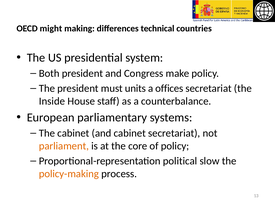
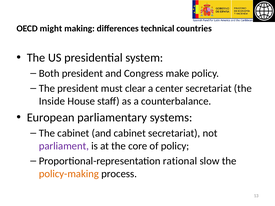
units: units -> clear
offices: offices -> center
parliament colour: orange -> purple
political: political -> rational
